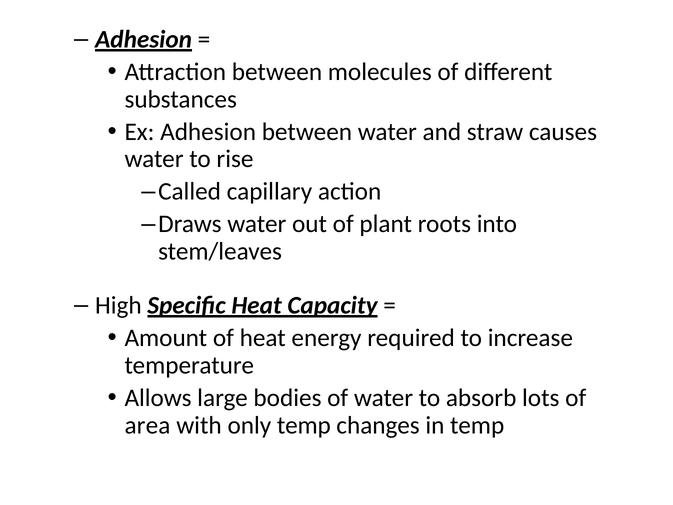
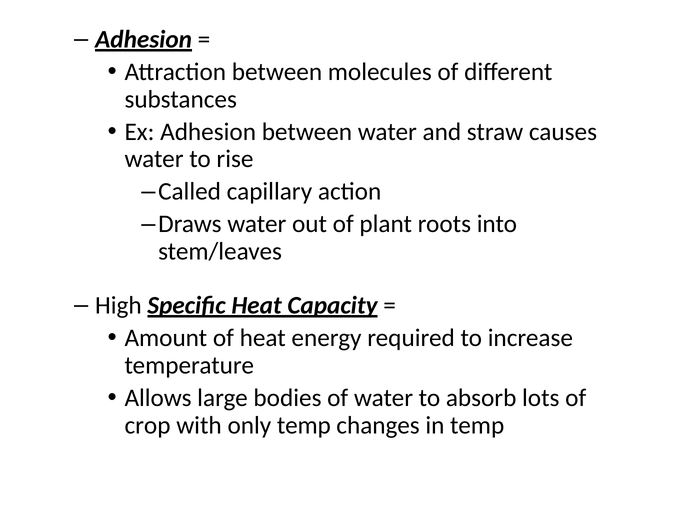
area: area -> crop
